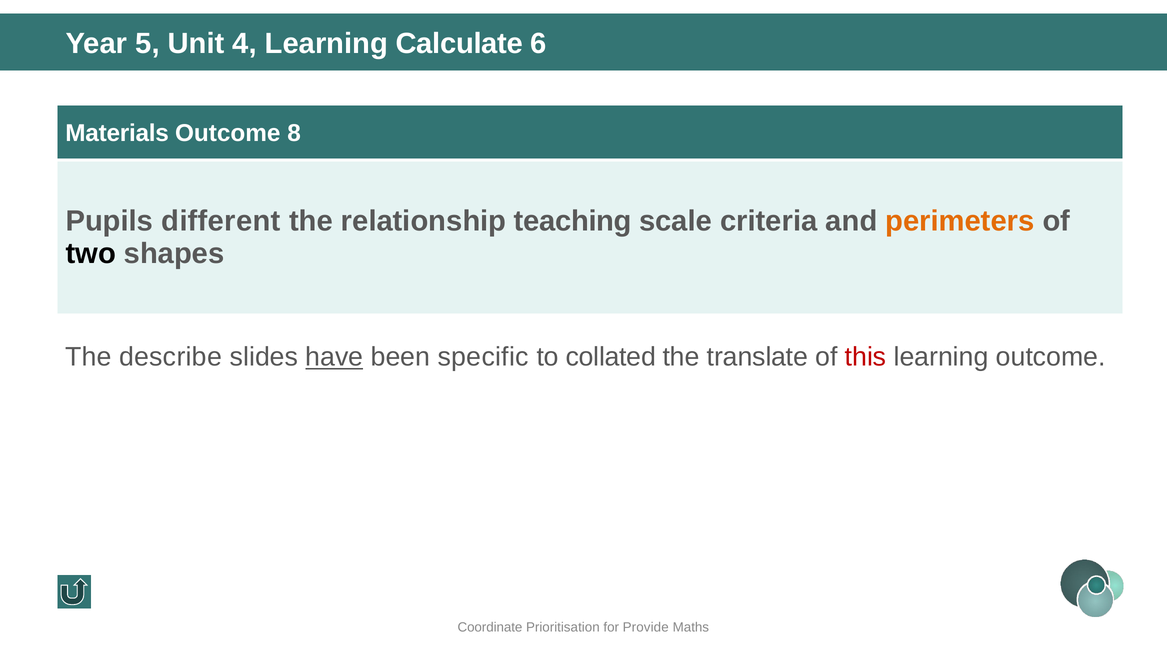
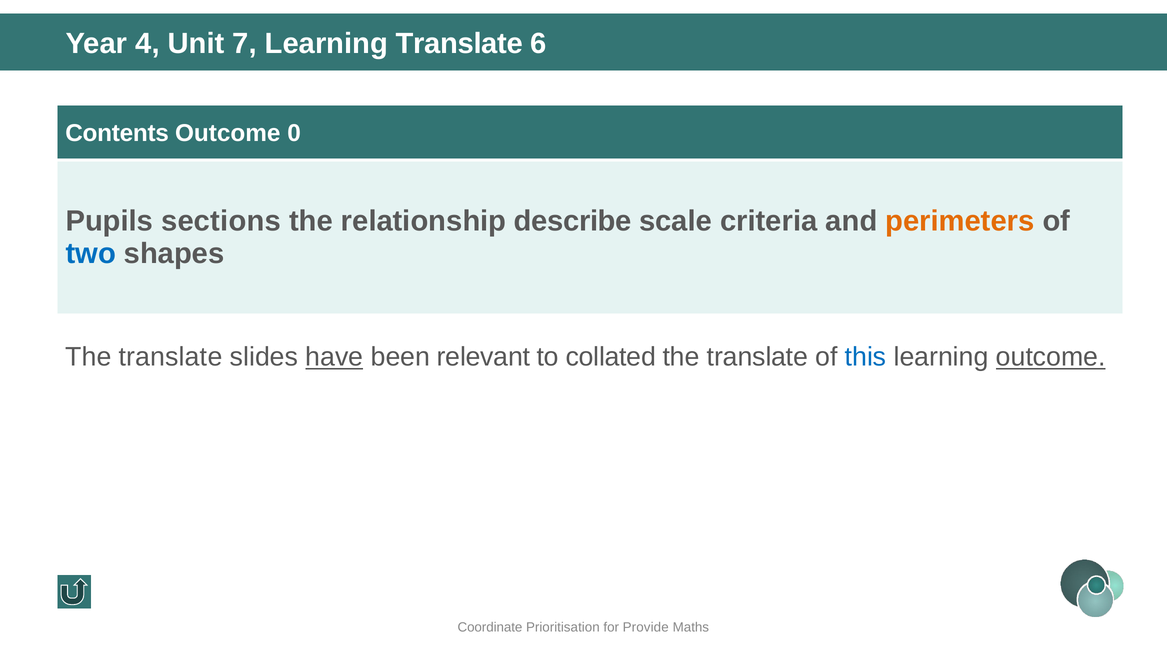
5: 5 -> 4
4: 4 -> 7
Learning Calculate: Calculate -> Translate
Materials: Materials -> Contents
8: 8 -> 0
different: different -> sections
teaching: teaching -> describe
two colour: black -> blue
describe at (171, 357): describe -> translate
specific: specific -> relevant
this colour: red -> blue
outcome at (1051, 357) underline: none -> present
